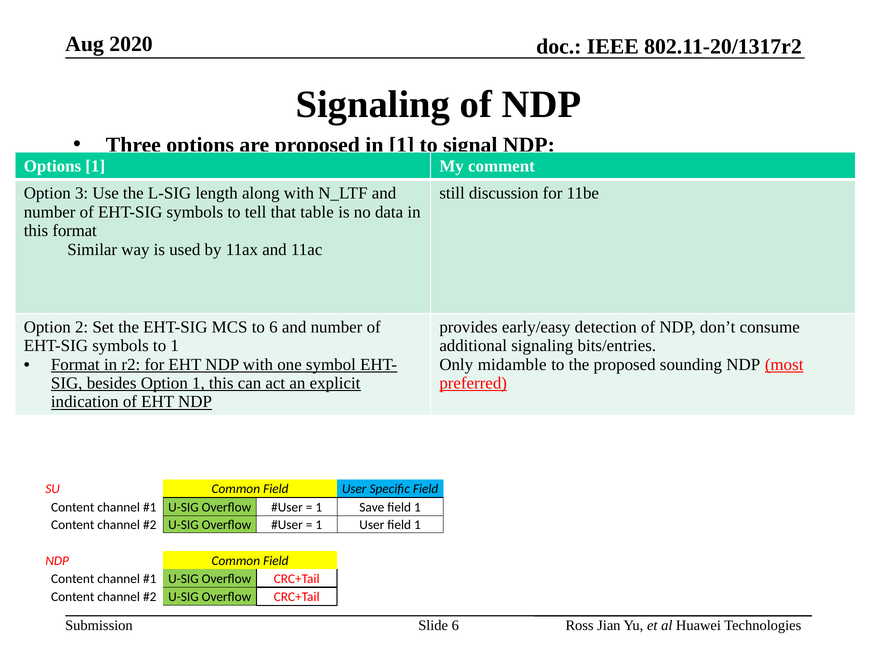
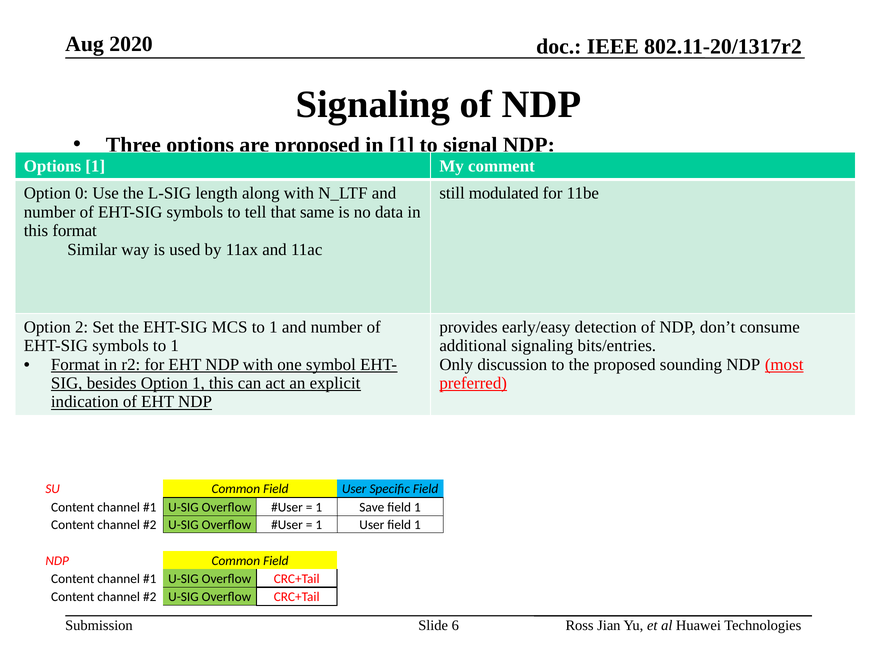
3: 3 -> 0
discussion: discussion -> modulated
table: table -> same
MCS to 6: 6 -> 1
midamble: midamble -> discussion
